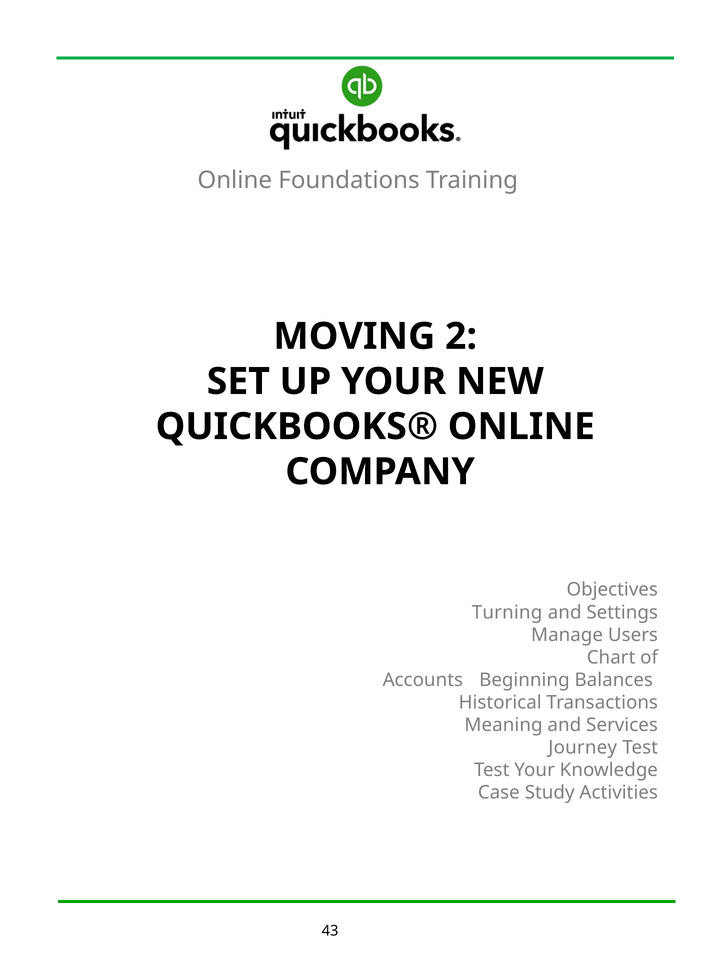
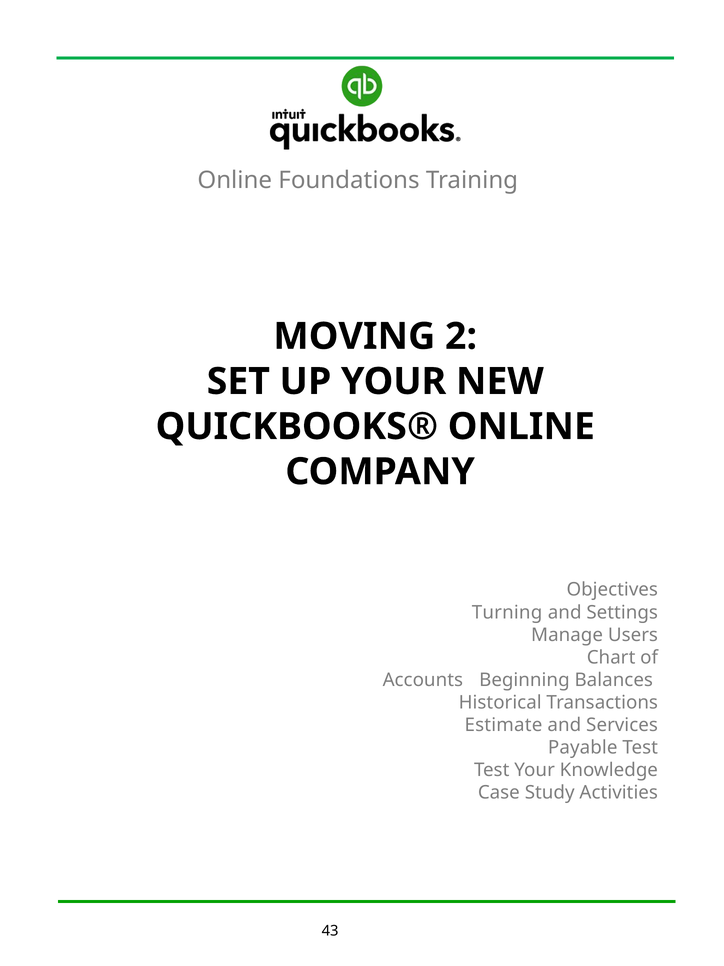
Meaning: Meaning -> Estimate
Journey: Journey -> Payable
